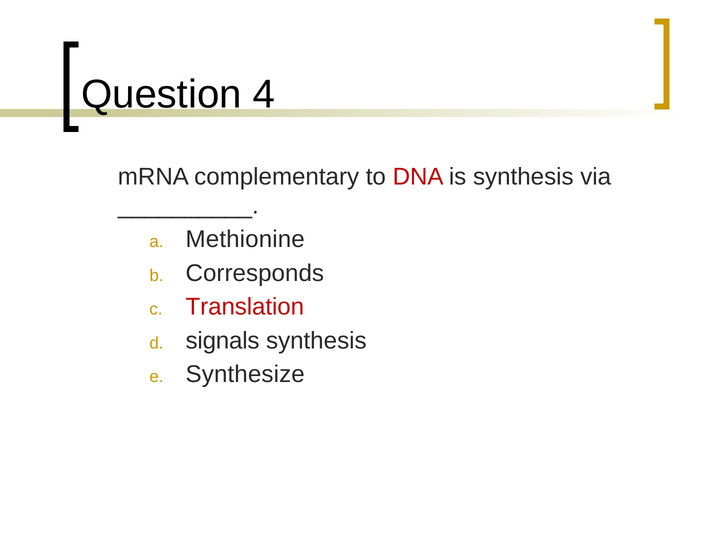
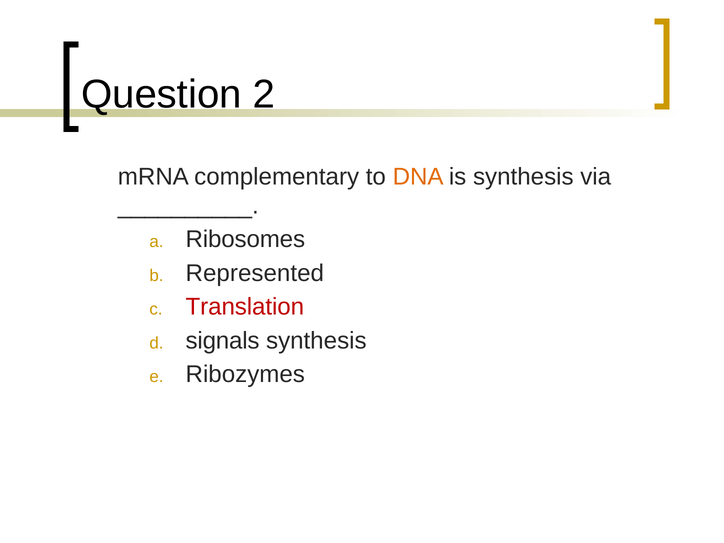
4: 4 -> 2
DNA colour: red -> orange
Methionine: Methionine -> Ribosomes
Corresponds: Corresponds -> Represented
Synthesize: Synthesize -> Ribozymes
